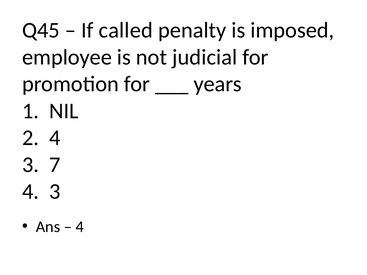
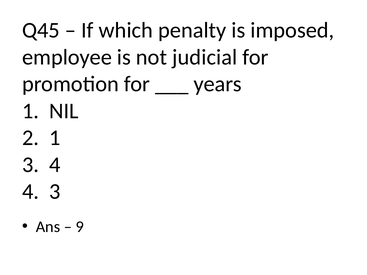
called: called -> which
2 4: 4 -> 1
3 7: 7 -> 4
4 at (80, 227): 4 -> 9
